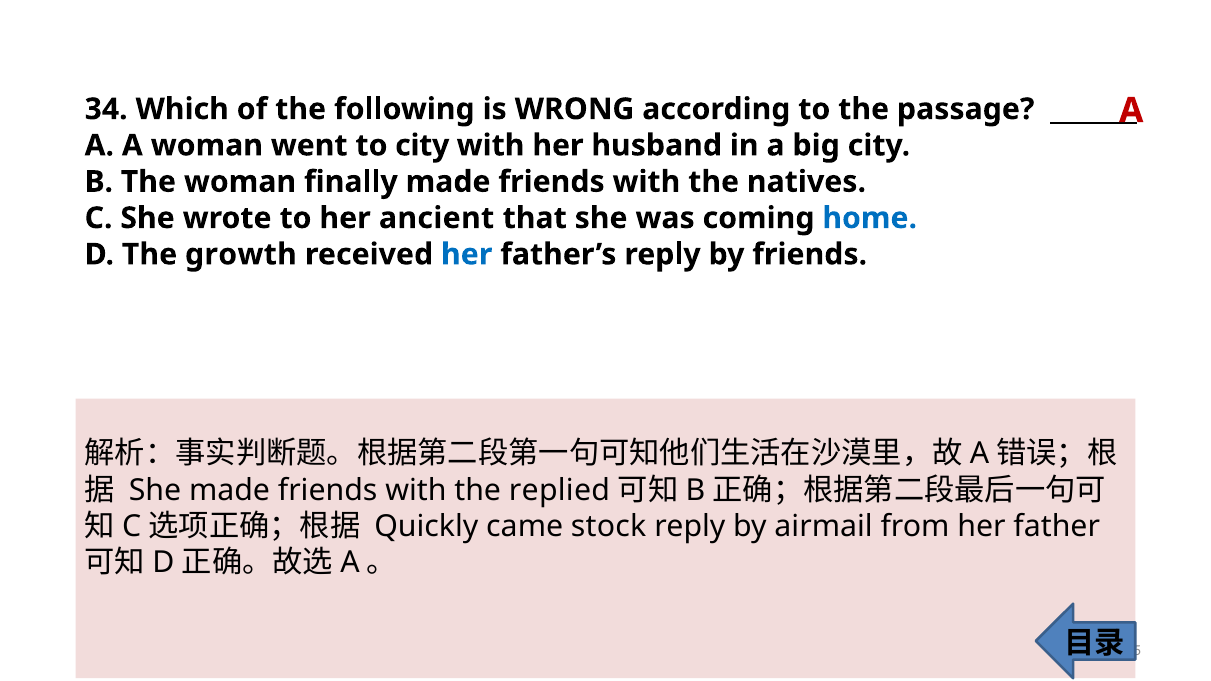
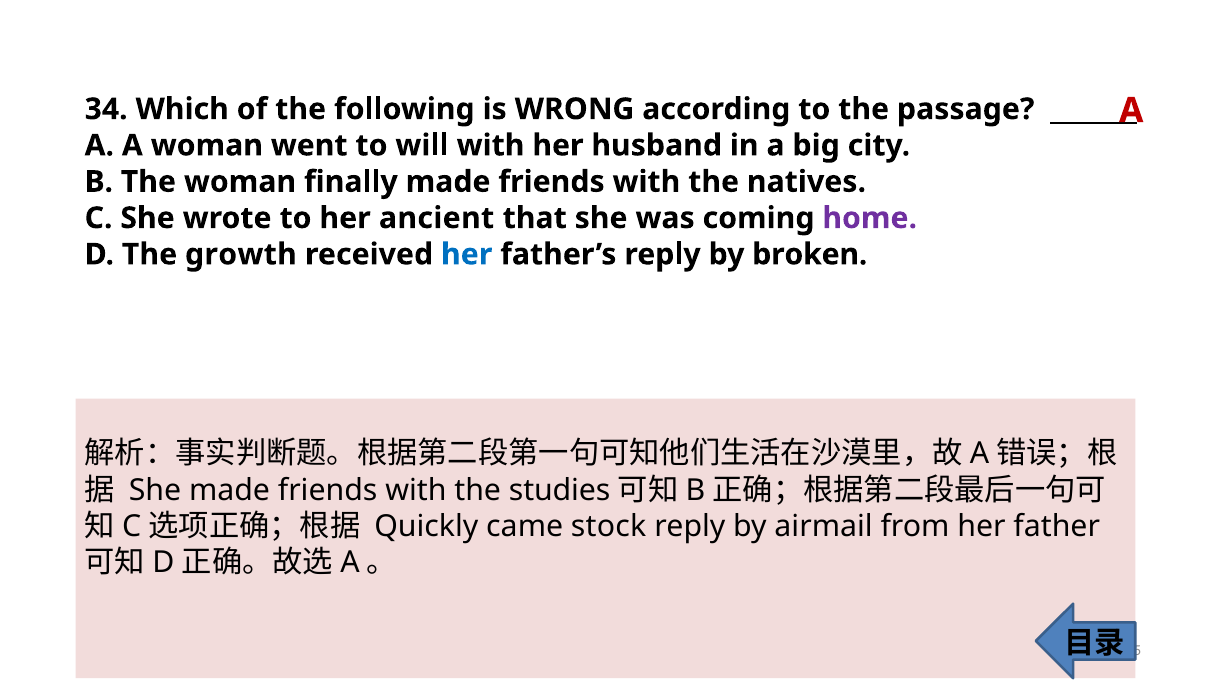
to city: city -> will
home colour: blue -> purple
by friends: friends -> broken
replied: replied -> studies
